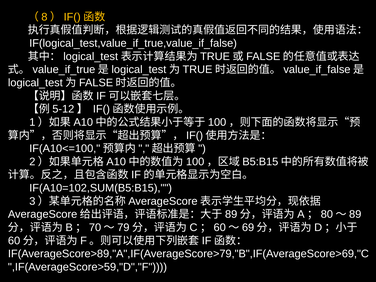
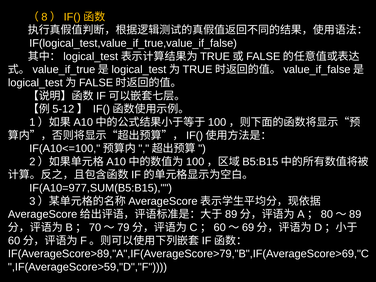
IF(A10=102,SUM(B5:B15: IF(A10=102,SUM(B5:B15 -> IF(A10=977,SUM(B5:B15
